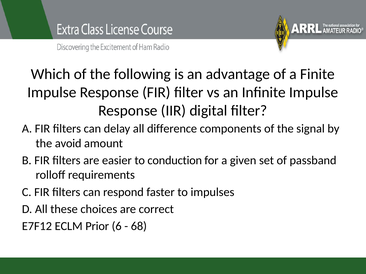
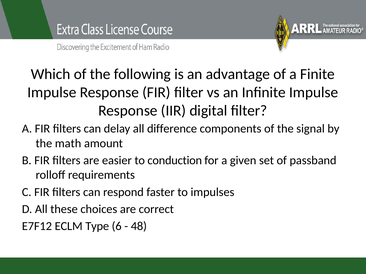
avoid: avoid -> math
Prior: Prior -> Type
68: 68 -> 48
